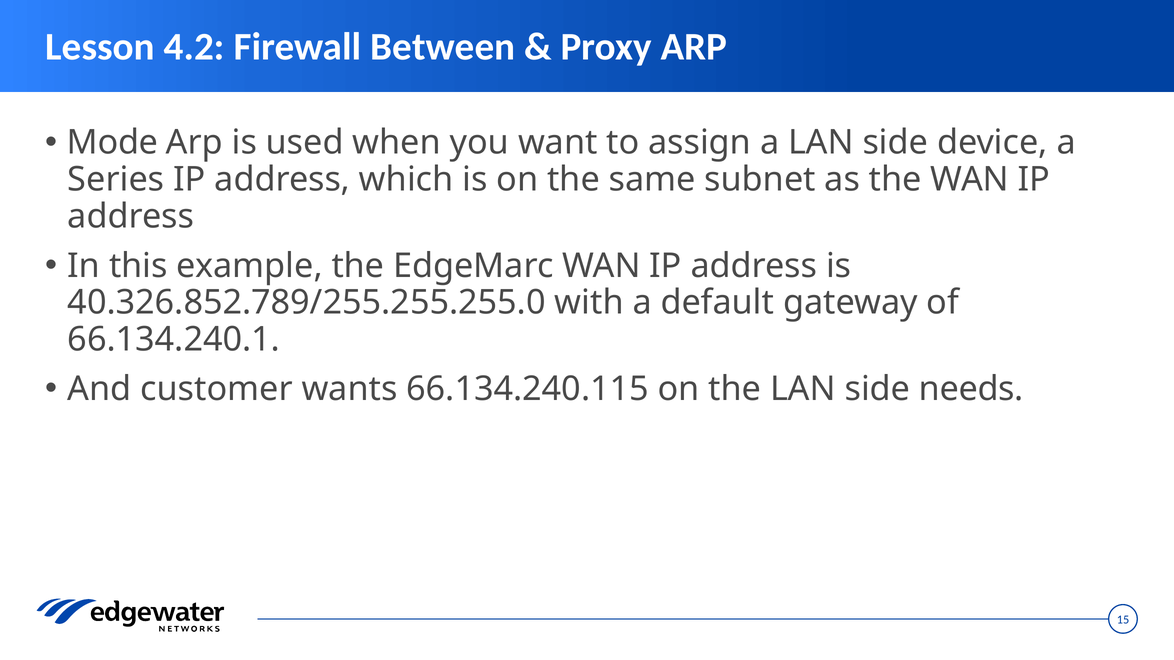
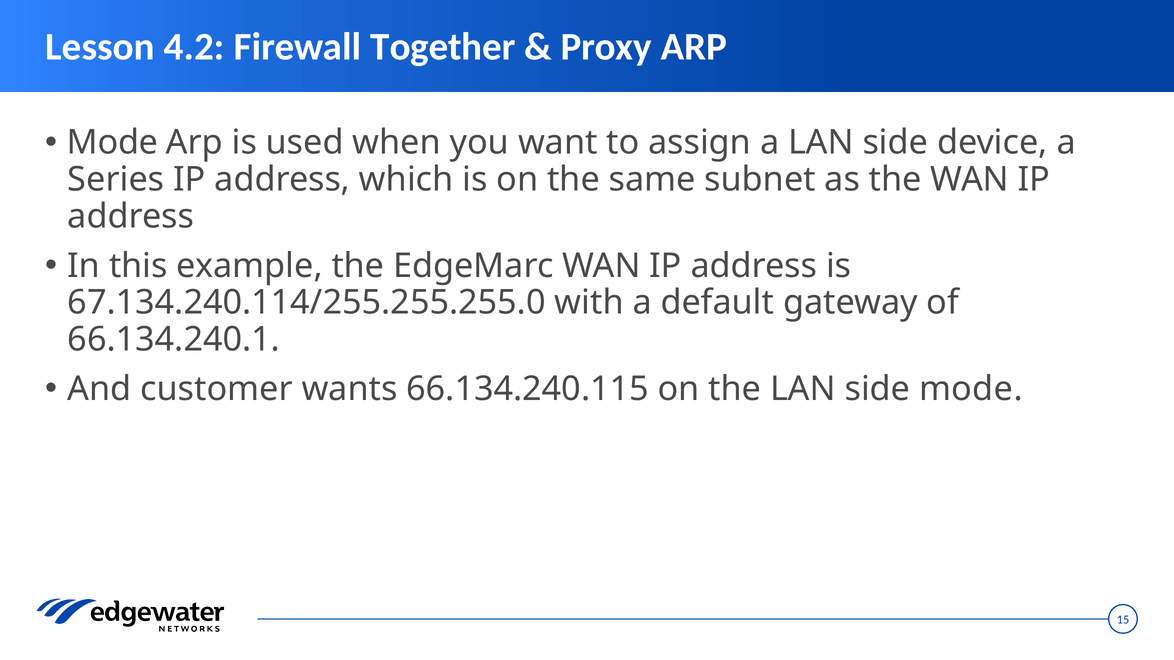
Between: Between -> Together
40.326.852.789/255.255.255.0: 40.326.852.789/255.255.255.0 -> 67.134.240.114/255.255.255.0
side needs: needs -> mode
